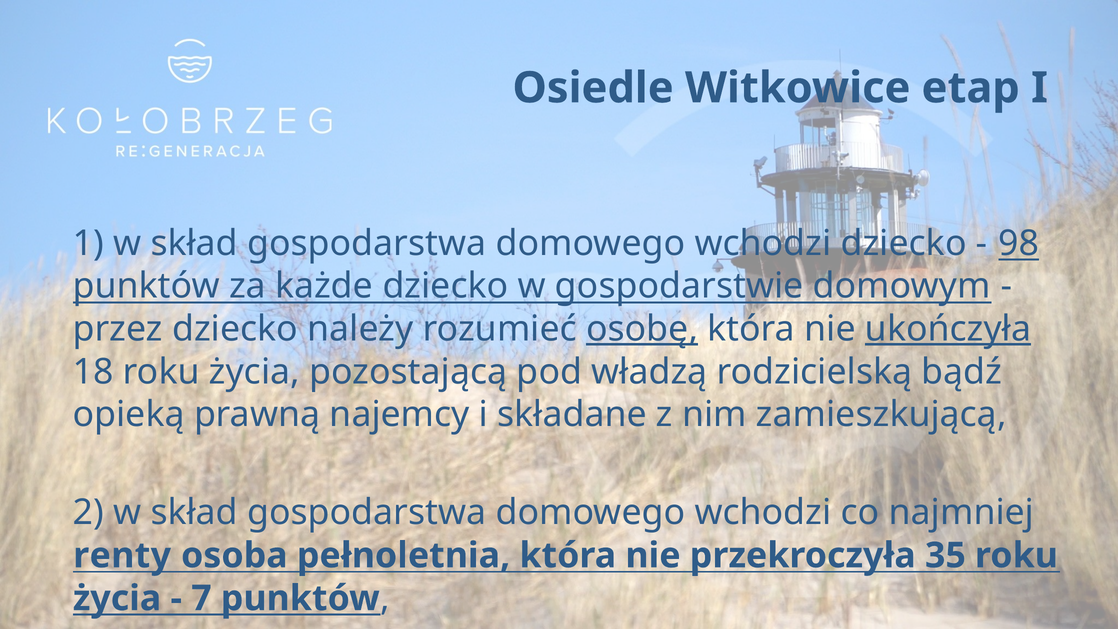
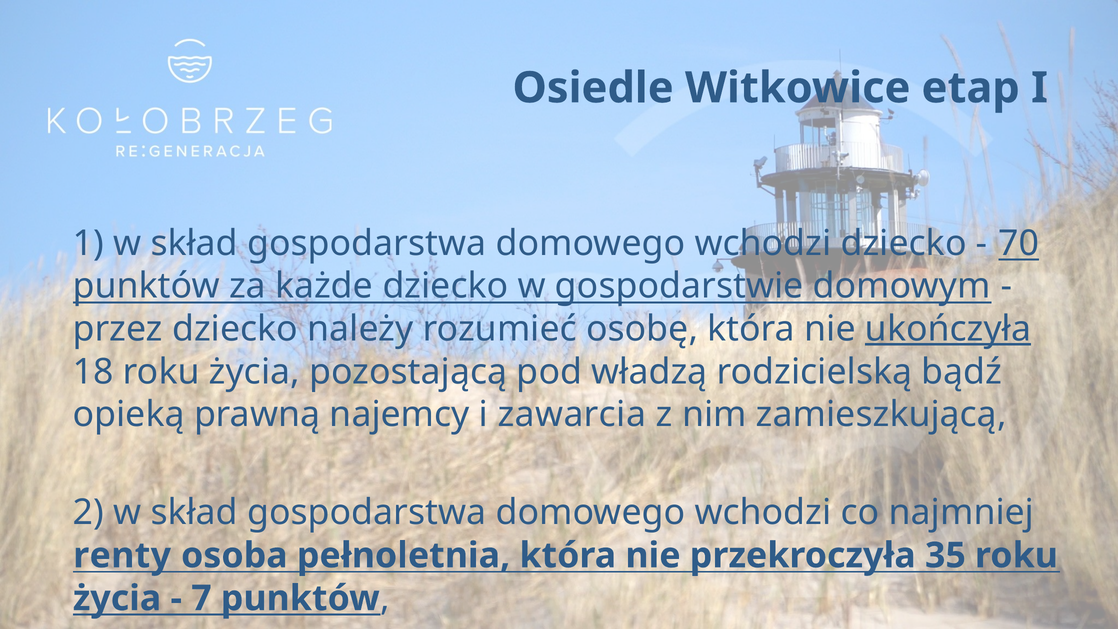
98: 98 -> 70
osobę underline: present -> none
składane: składane -> zawarcia
